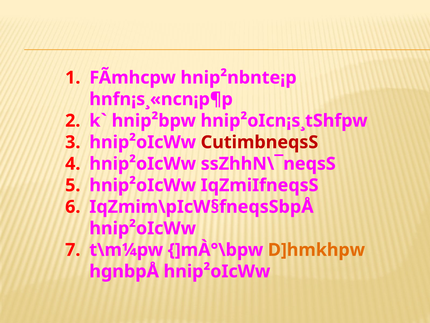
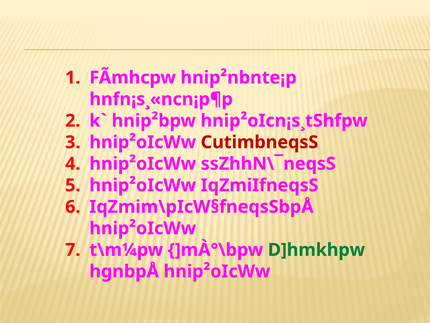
D]hmkhpw colour: orange -> green
